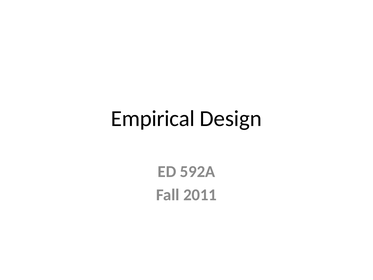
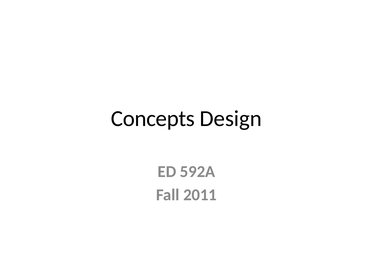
Empirical: Empirical -> Concepts
